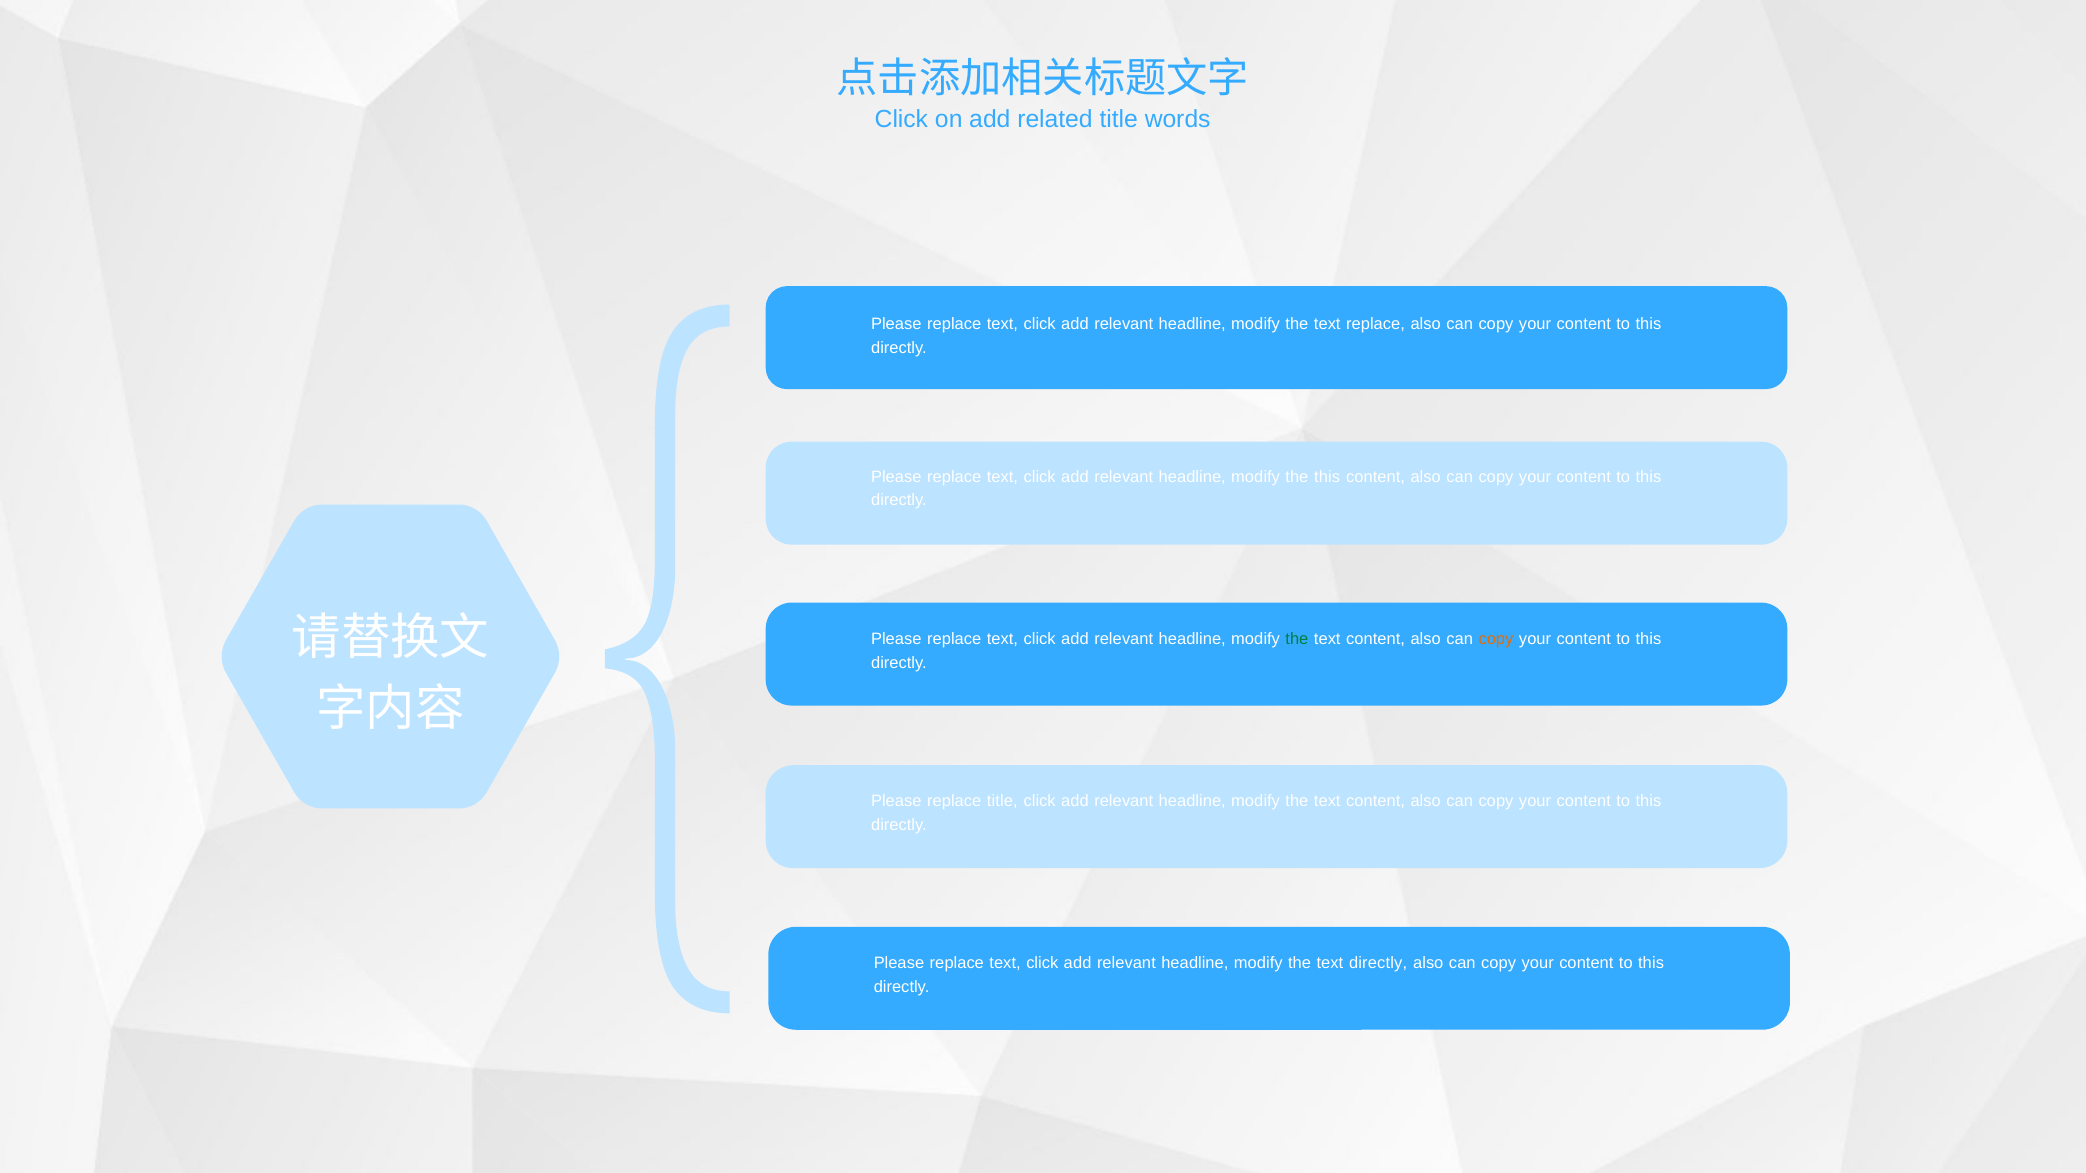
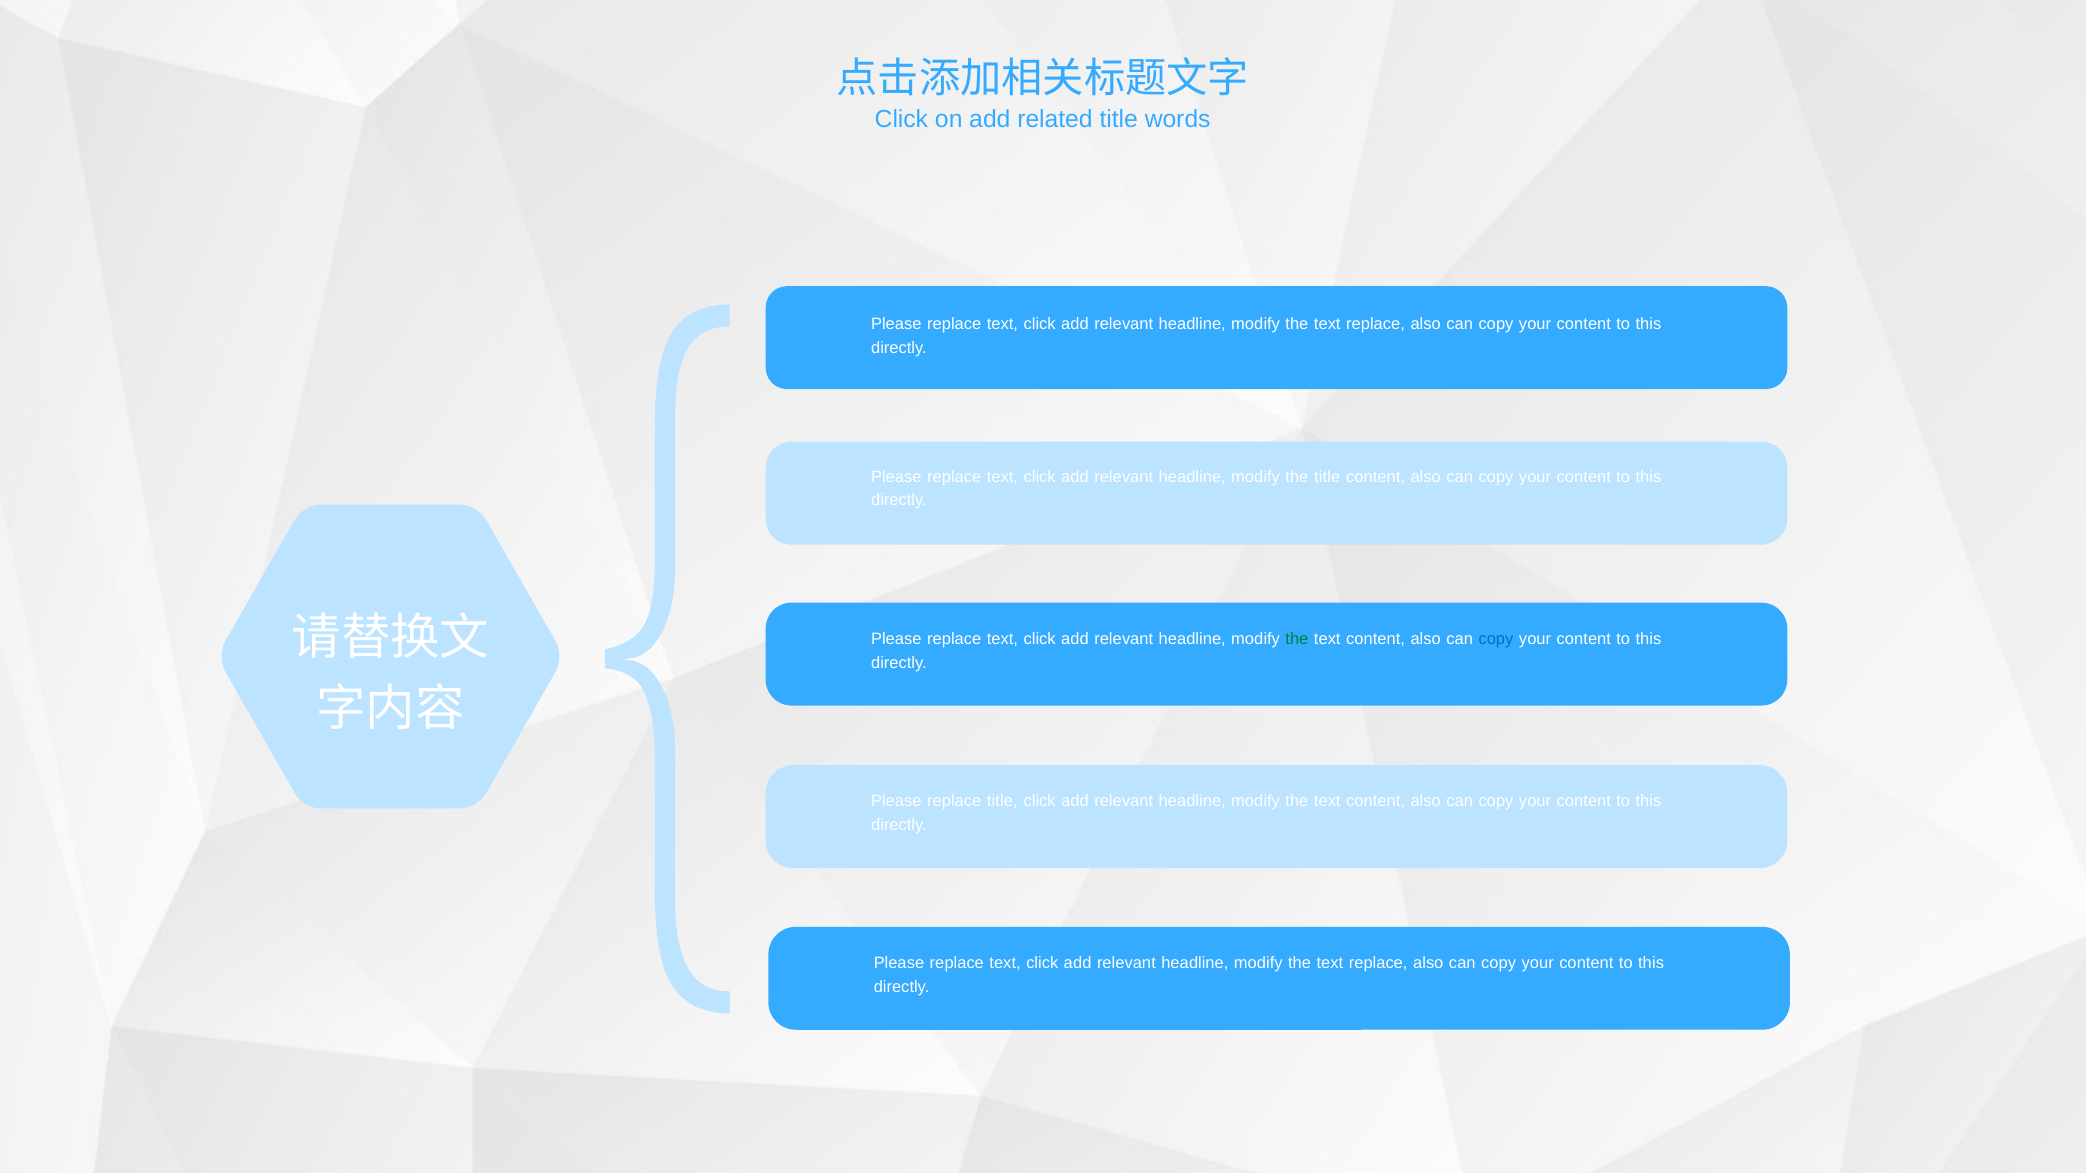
the this: this -> title
copy at (1496, 639) colour: orange -> blue
directly at (1378, 964): directly -> replace
